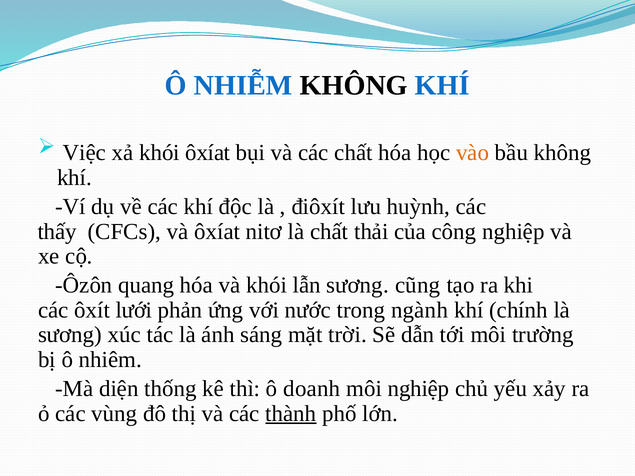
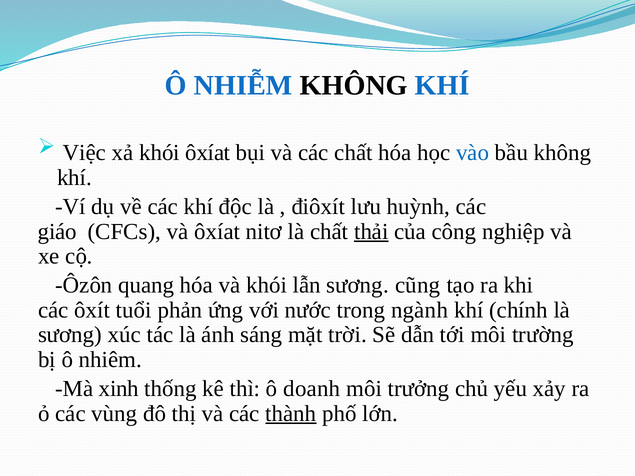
vào colour: orange -> blue
thấy: thấy -> giáo
thải underline: none -> present
lưới: lưới -> tuổi
diện: diện -> xinh
môi nghiệp: nghiệp -> trưởng
